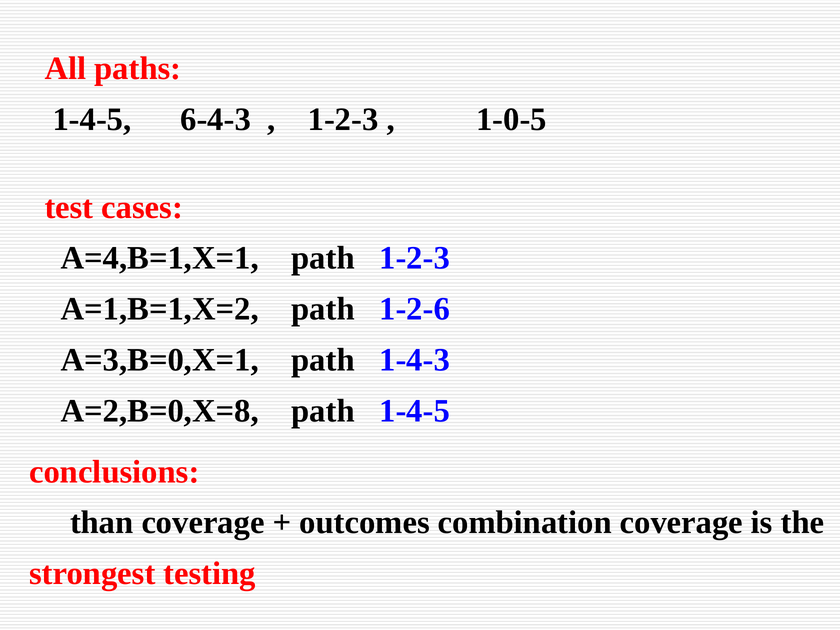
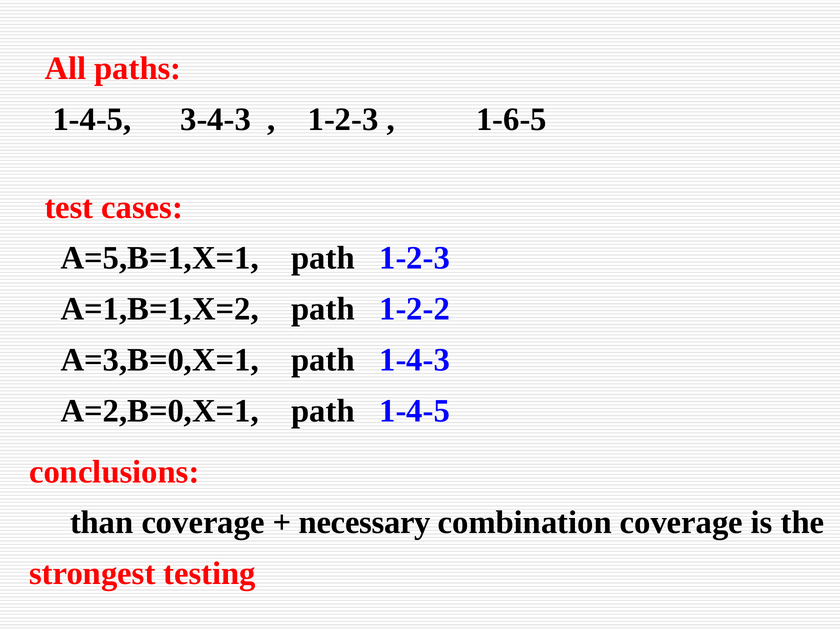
6-4-3: 6-4-3 -> 3-4-3
1-0-5: 1-0-5 -> 1-6-5
A=4,B=1,X=1: A=4,B=1,X=1 -> A=5,B=1,X=1
1-2-6: 1-2-6 -> 1-2-2
A=2,B=0,X=8: A=2,B=0,X=8 -> A=2,B=0,X=1
outcomes: outcomes -> necessary
